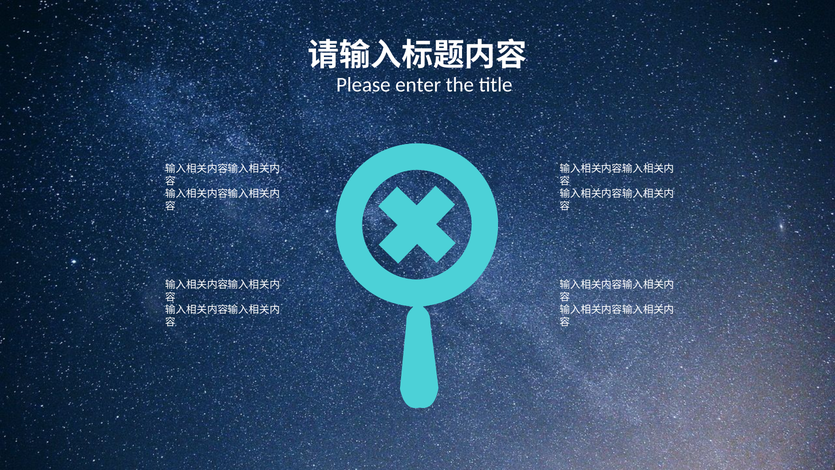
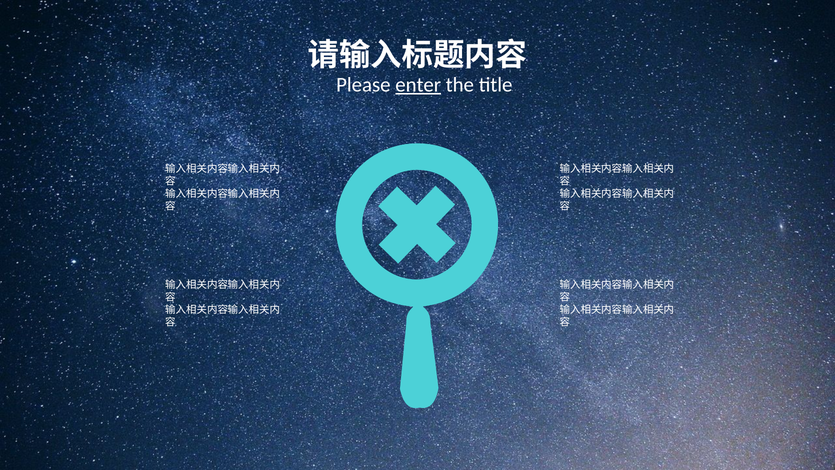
enter underline: none -> present
